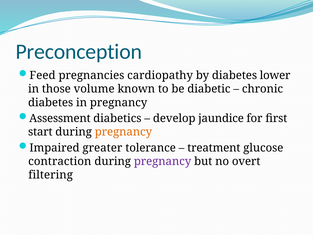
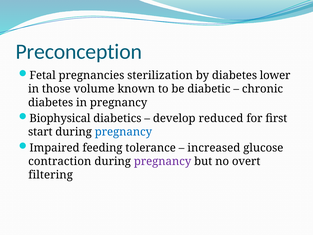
Feed: Feed -> Fetal
cardiopathy: cardiopathy -> sterilization
Assessment: Assessment -> Biophysical
jaundice: jaundice -> reduced
pregnancy at (123, 132) colour: orange -> blue
greater: greater -> feeding
treatment: treatment -> increased
